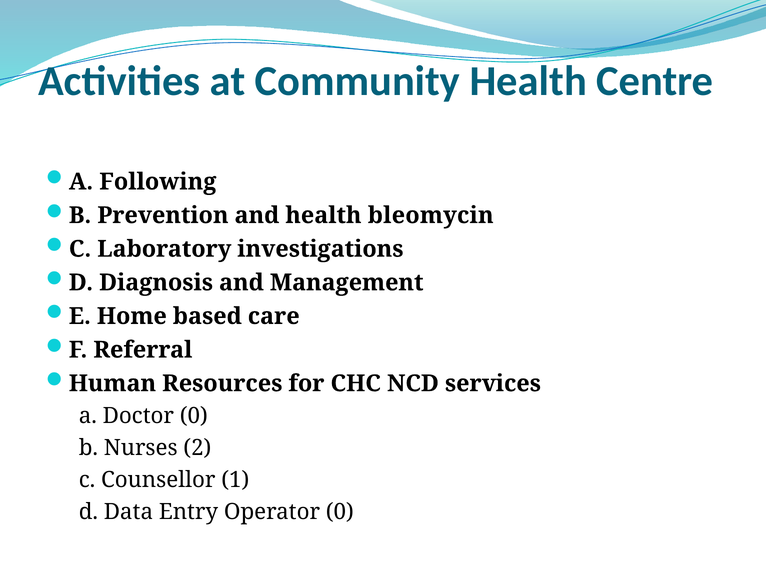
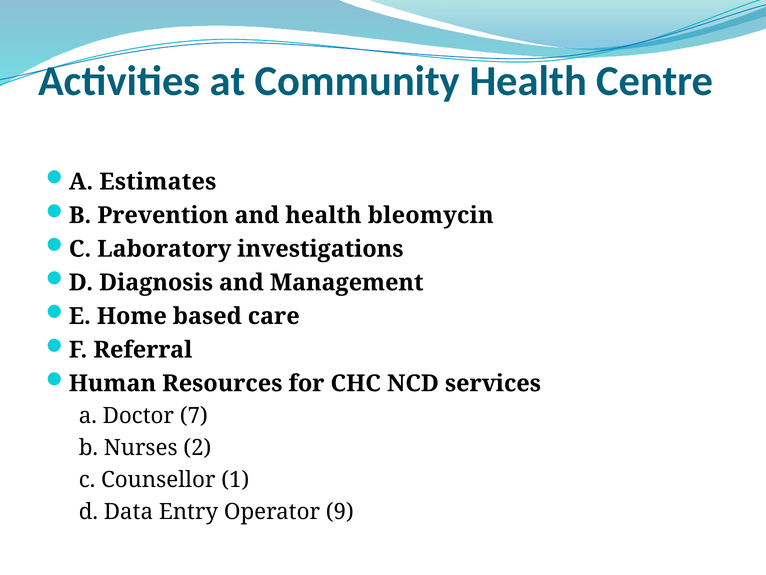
Following: Following -> Estimates
Doctor 0: 0 -> 7
Operator 0: 0 -> 9
